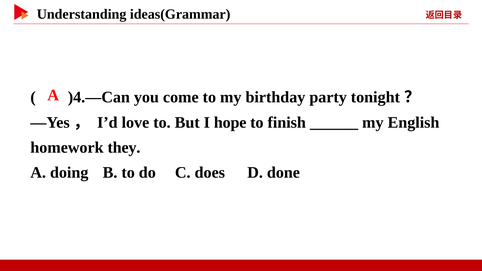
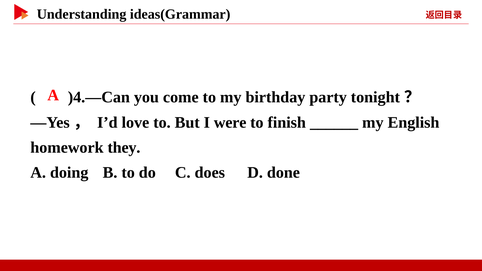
hope: hope -> were
